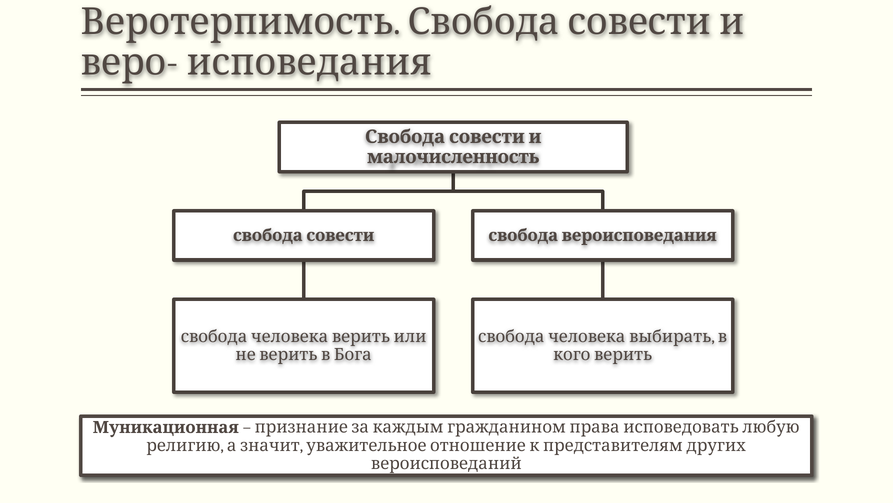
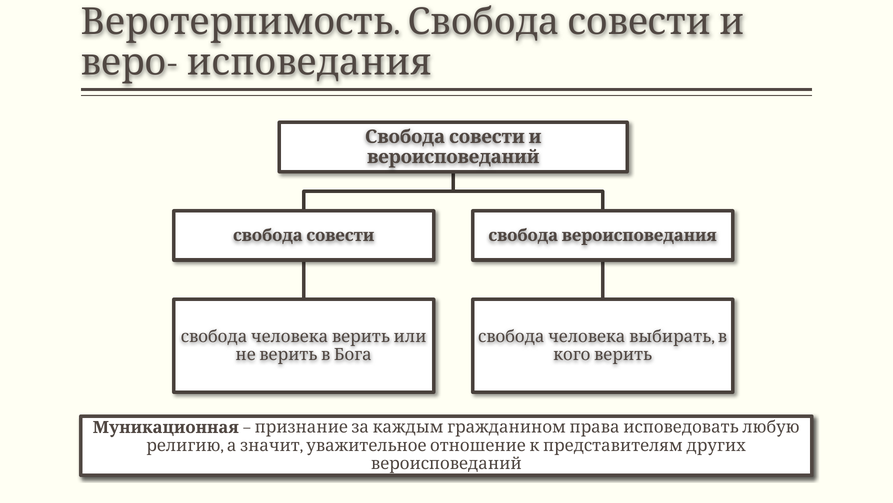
малочисленность at (453, 157): малочисленность -> вероисповеданий
